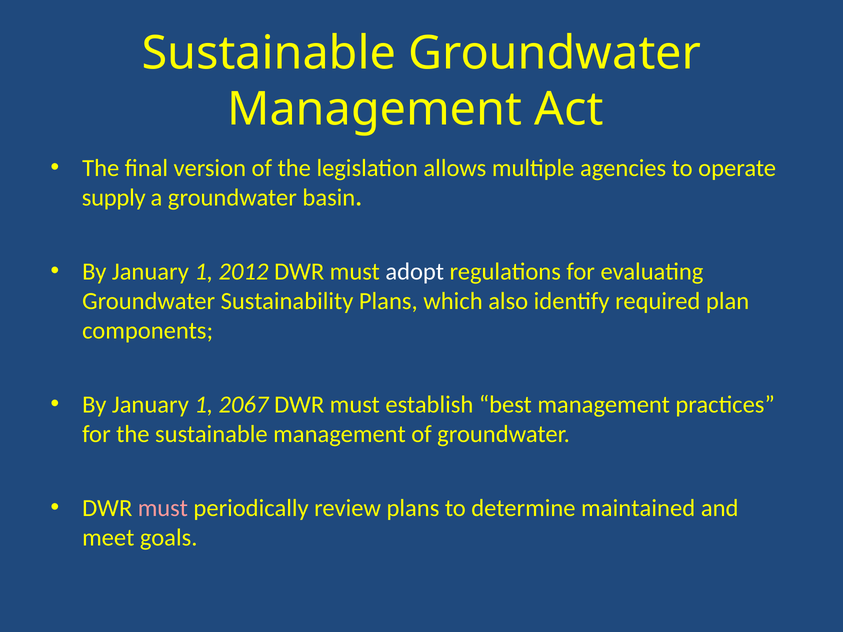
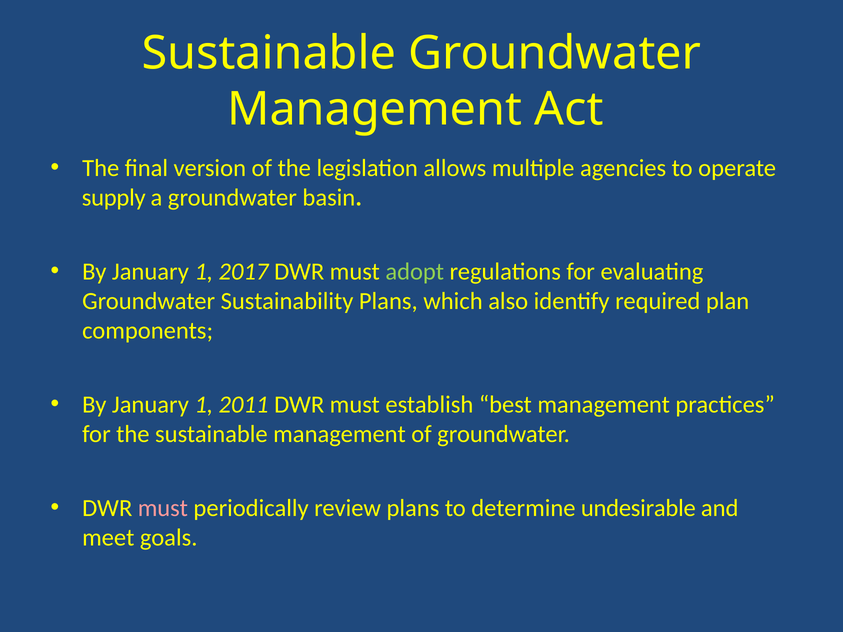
2012: 2012 -> 2017
adopt colour: white -> light green
2067: 2067 -> 2011
maintained: maintained -> undesirable
